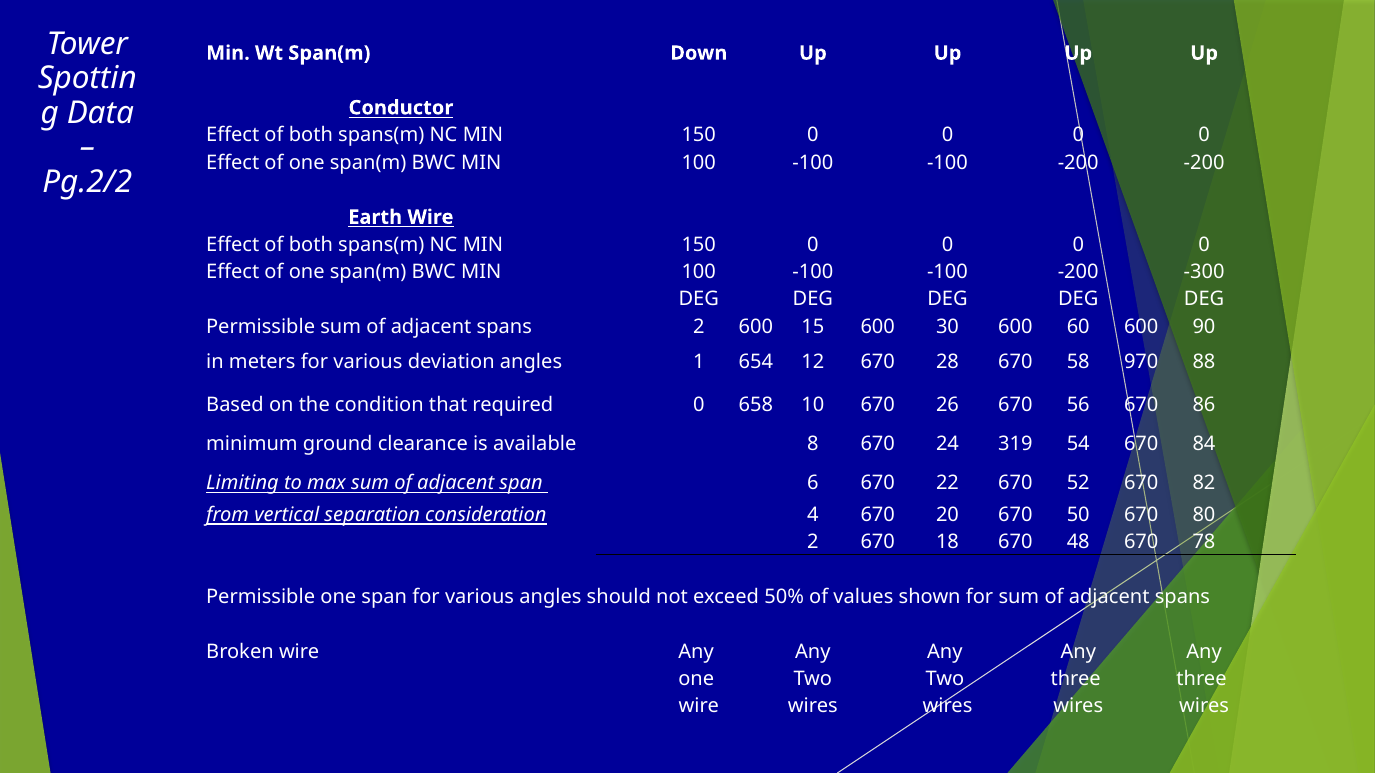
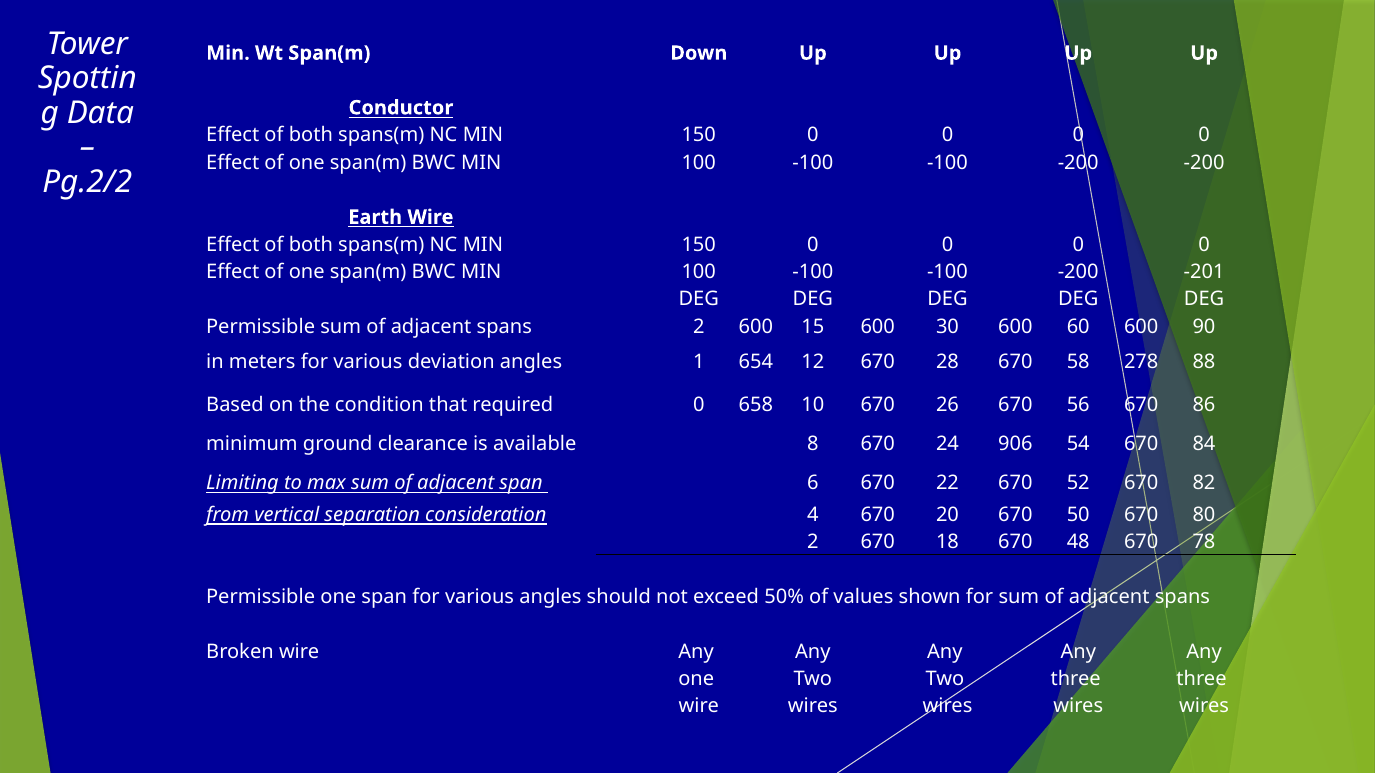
-300: -300 -> -201
970: 970 -> 278
319: 319 -> 906
